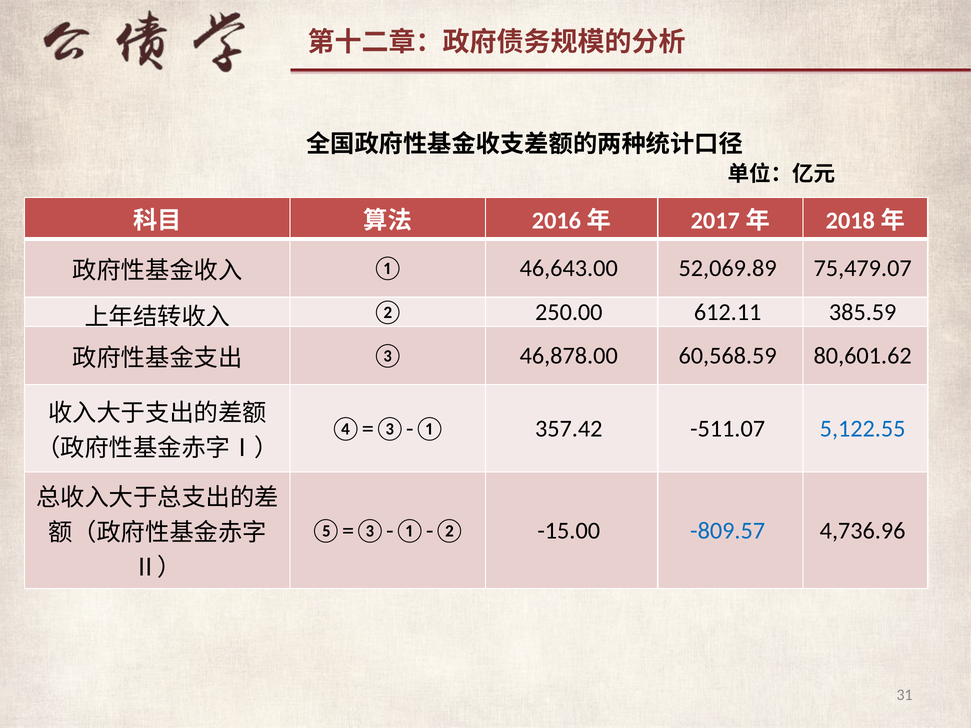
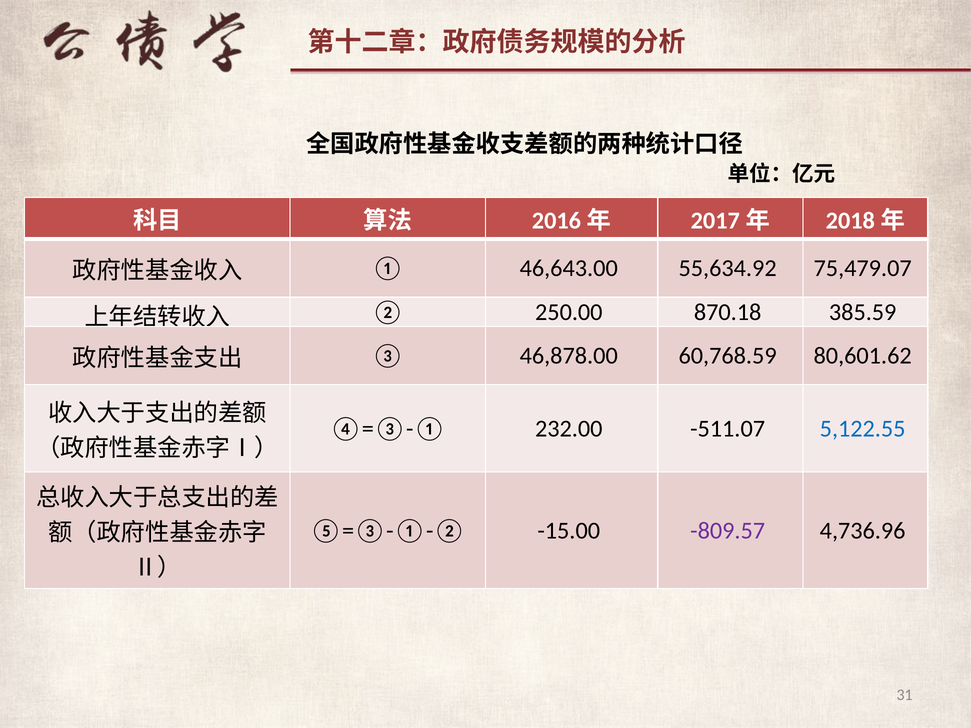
52,069.89: 52,069.89 -> 55,634.92
612.11: 612.11 -> 870.18
60,568.59: 60,568.59 -> 60,768.59
357.42: 357.42 -> 232.00
-809.57 colour: blue -> purple
